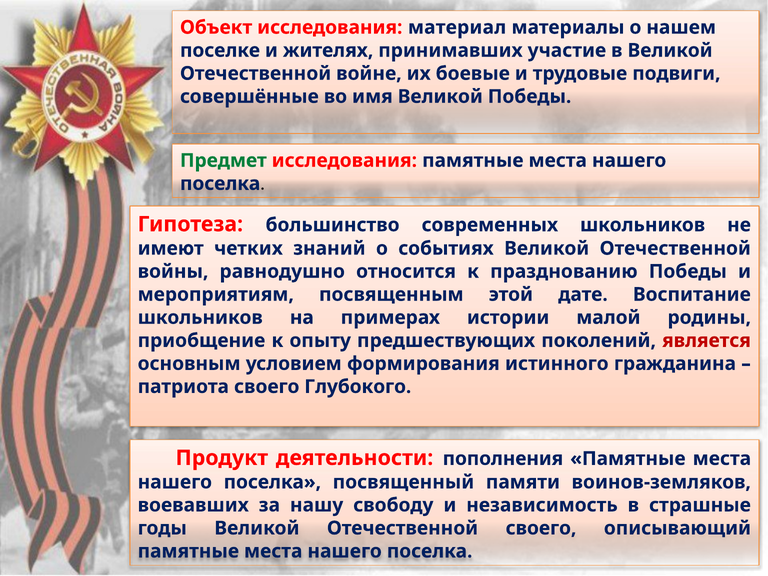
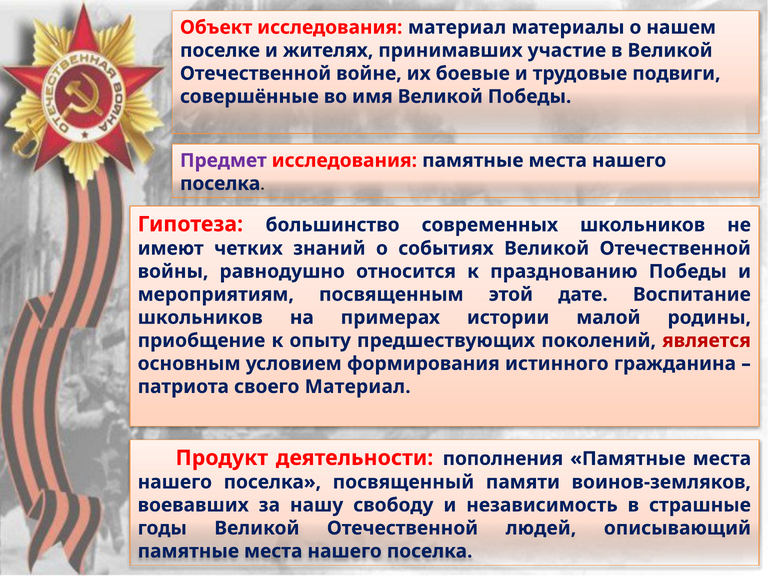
Предмет colour: green -> purple
своего Глубокого: Глубокого -> Материал
Отечественной своего: своего -> людей
